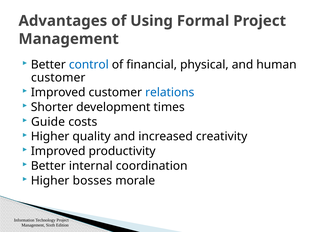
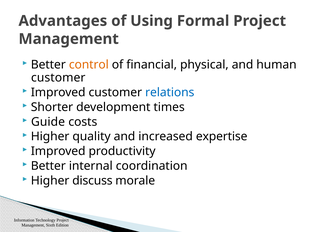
control colour: blue -> orange
creativity: creativity -> expertise
bosses: bosses -> discuss
